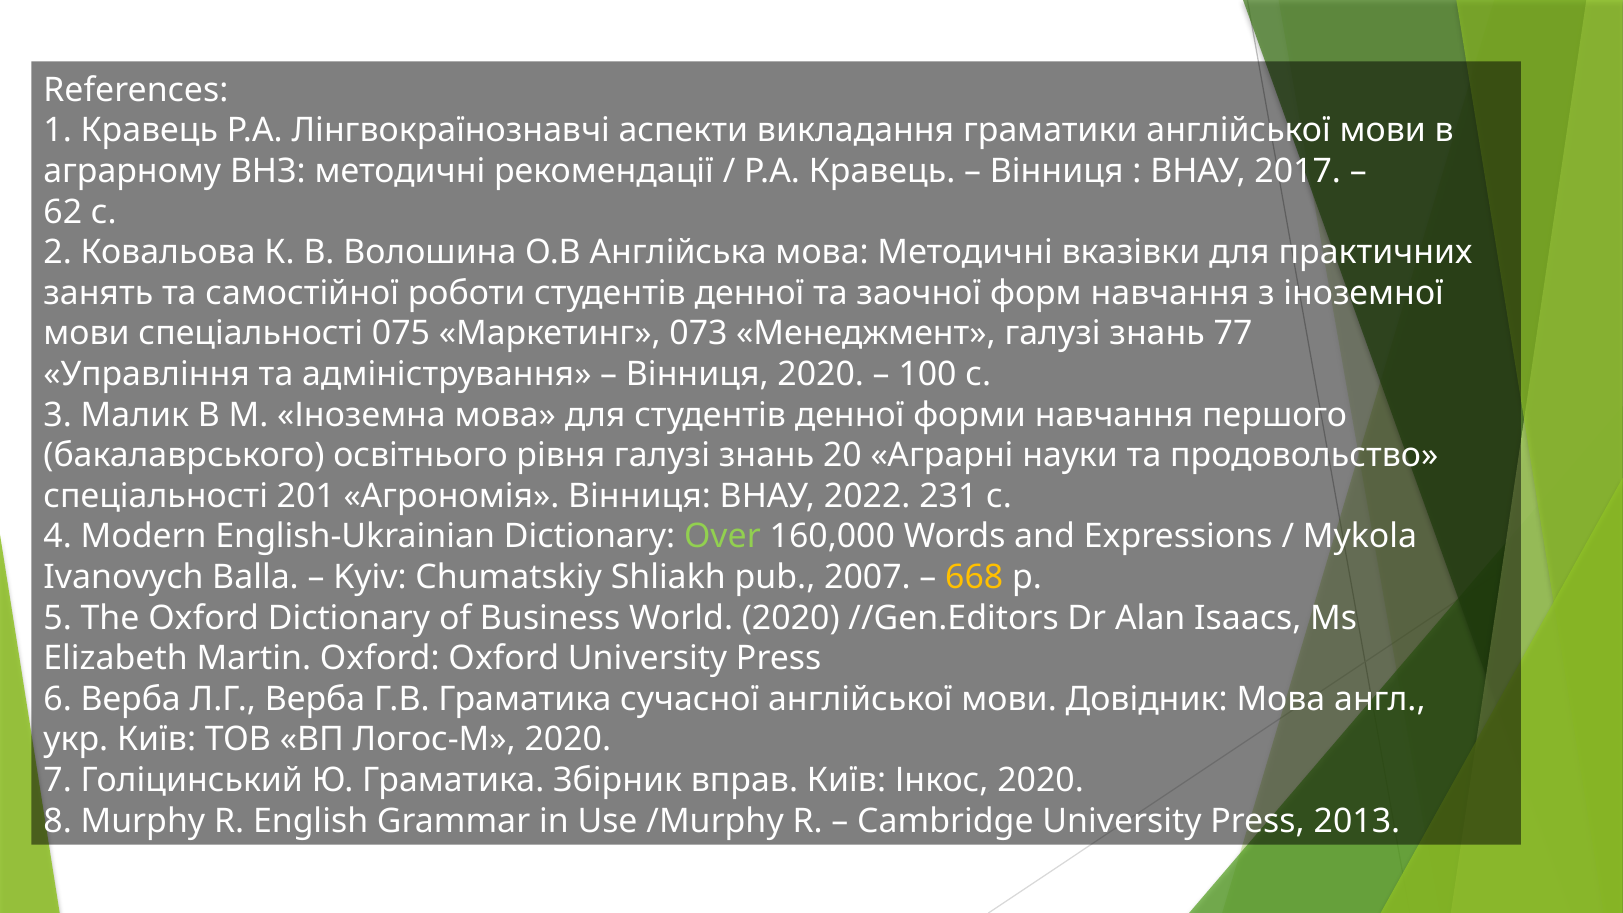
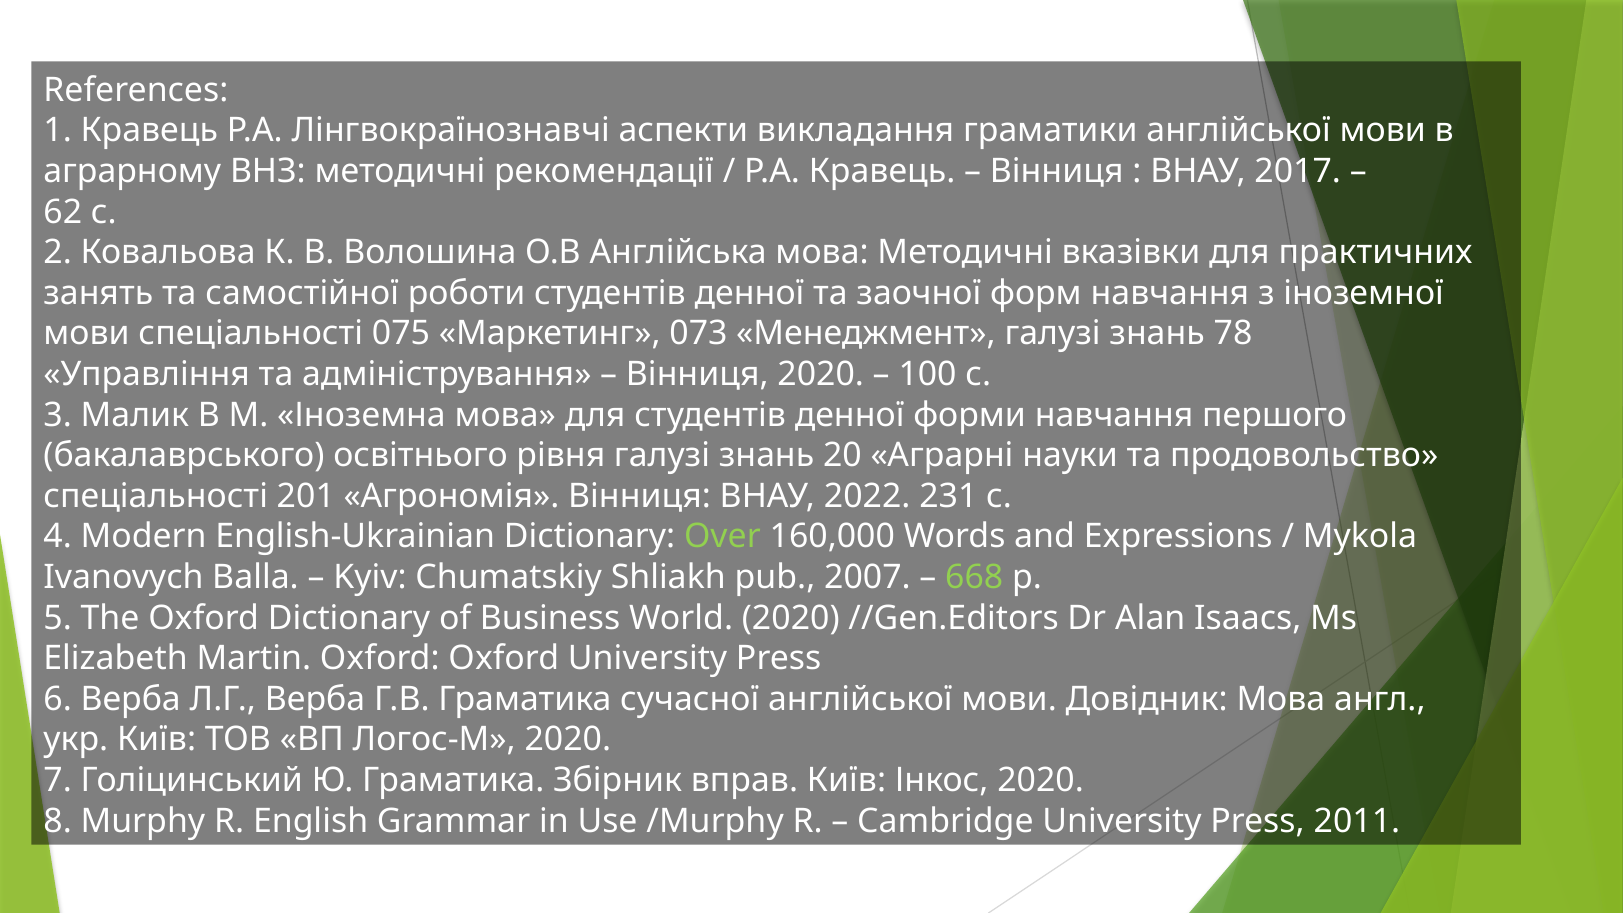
77: 77 -> 78
668 colour: yellow -> light green
2013: 2013 -> 2011
